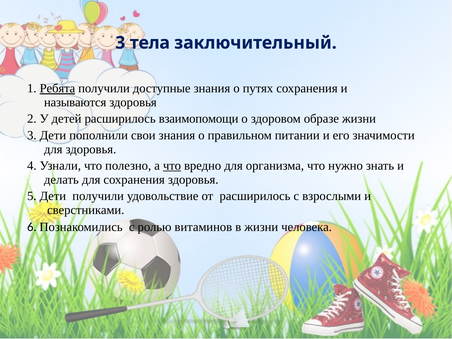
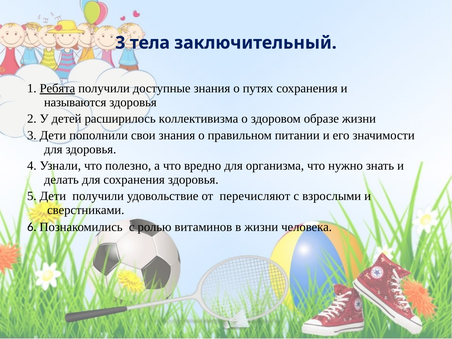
взаимопомощи: взаимопомощи -> коллективизма
что at (172, 166) underline: present -> none
от расширилось: расширилось -> перечисляют
